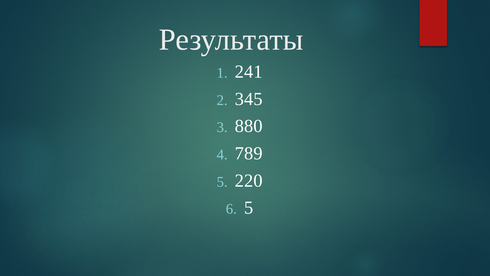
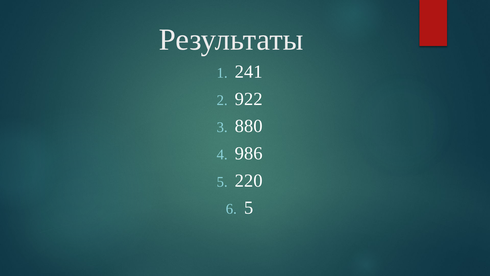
345: 345 -> 922
789: 789 -> 986
